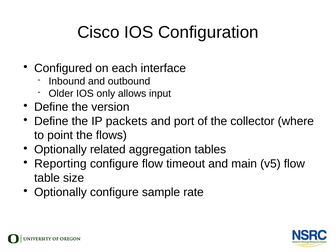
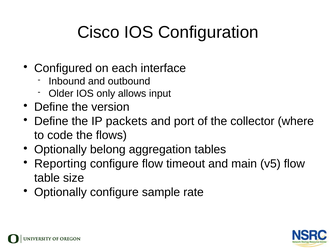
point: point -> code
related: related -> belong
